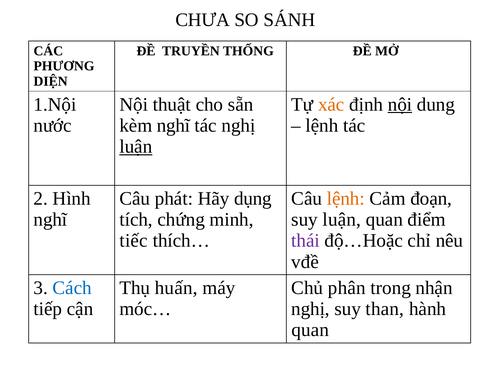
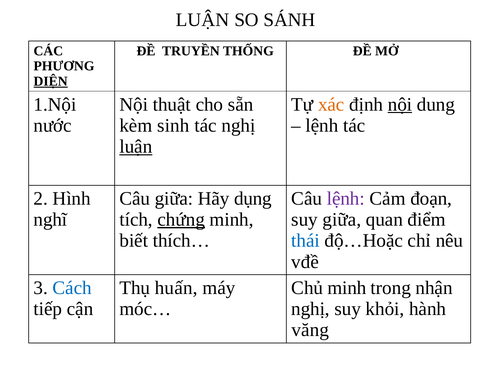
CHƯA at (203, 20): CHƯA -> LUẬN
DIỆN underline: none -> present
kèm nghĩ: nghĩ -> sinh
Câu phát: phát -> giữa
lệnh at (346, 199) colour: orange -> purple
chứng underline: none -> present
suy luận: luận -> giữa
tiếc: tiếc -> biết
thái colour: purple -> blue
Chủ phân: phân -> minh
than: than -> khỏi
quan at (310, 330): quan -> văng
